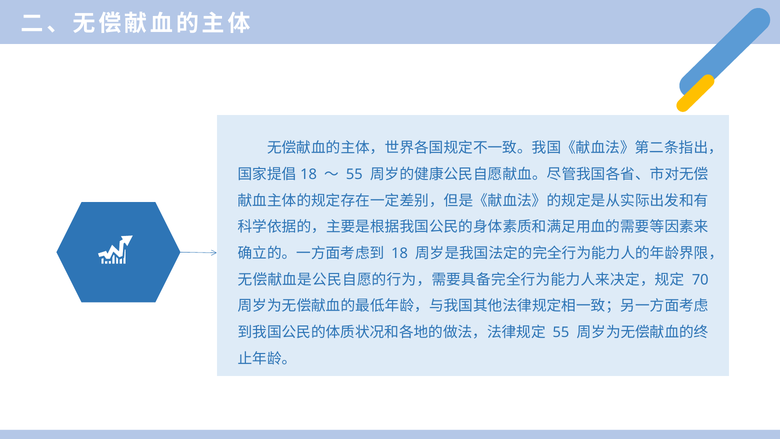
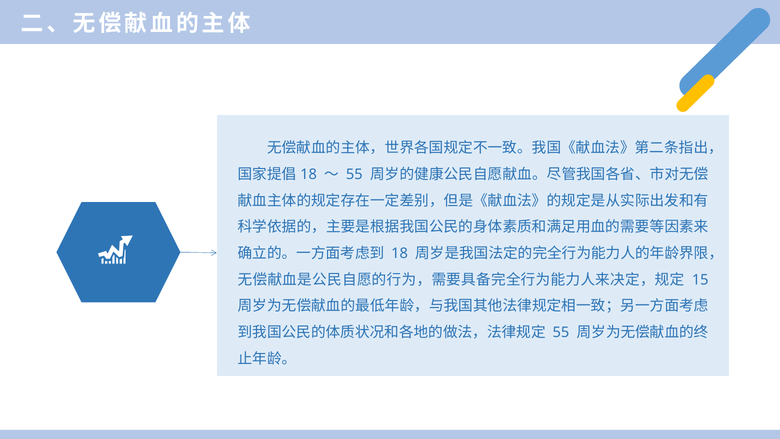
70: 70 -> 15
